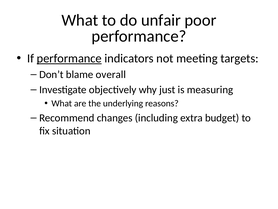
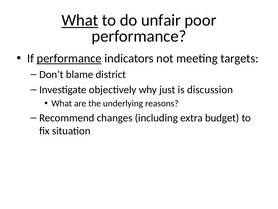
What at (80, 20) underline: none -> present
overall: overall -> district
measuring: measuring -> discussion
